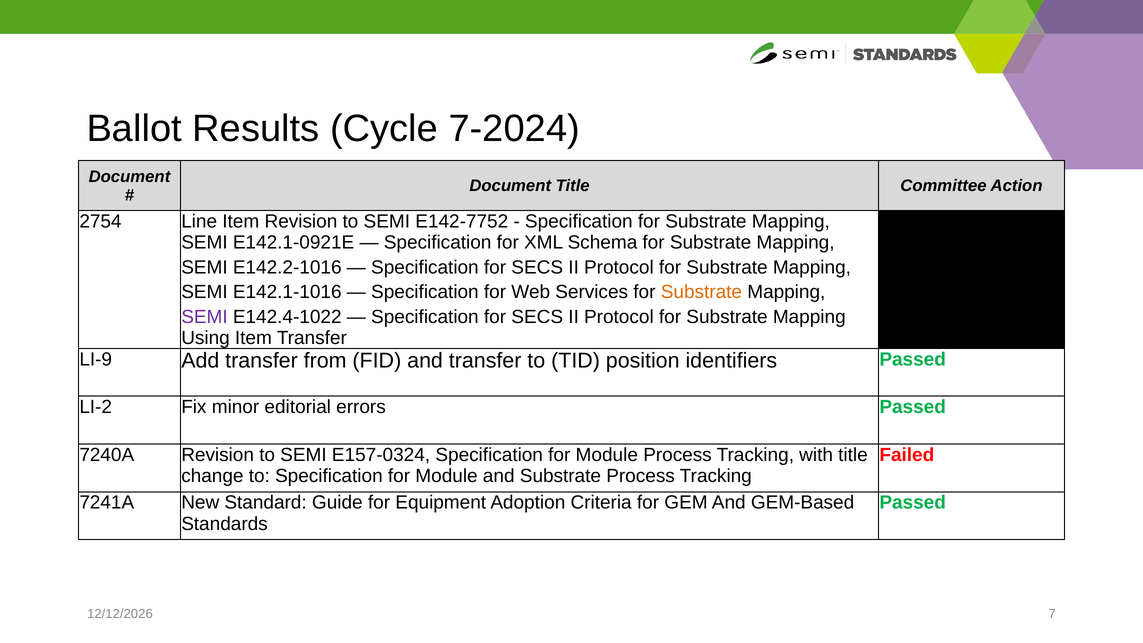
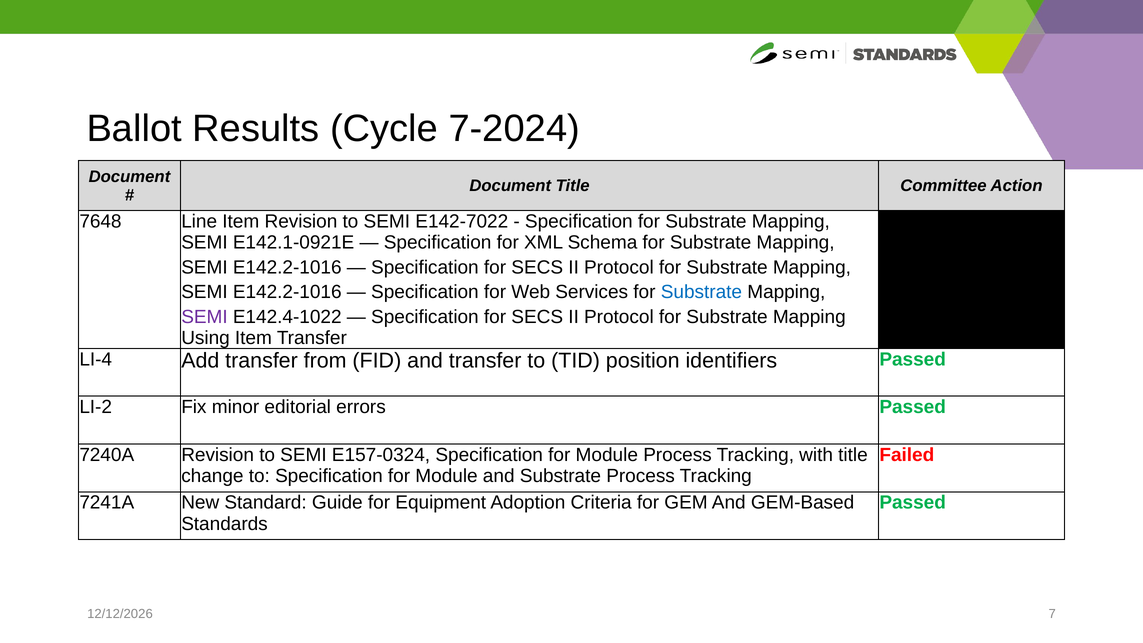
2754: 2754 -> 7648
E142-7752: E142-7752 -> E142-7022
E142.1-1016 at (287, 292): E142.1-1016 -> E142.2-1016
Substrate at (701, 292) colour: orange -> blue
LI-9: LI-9 -> LI-4
